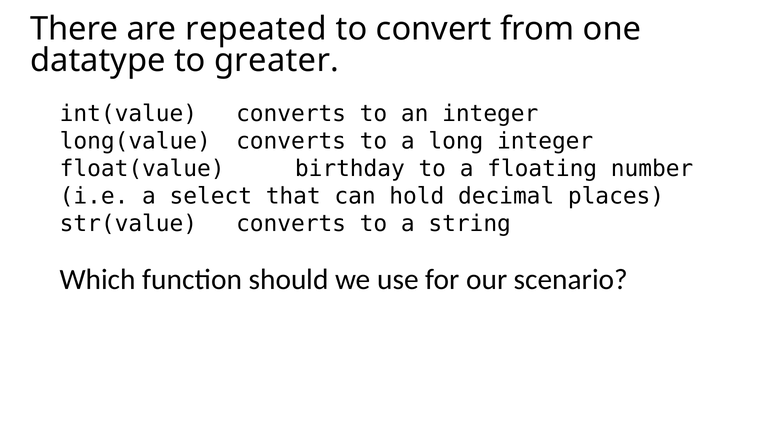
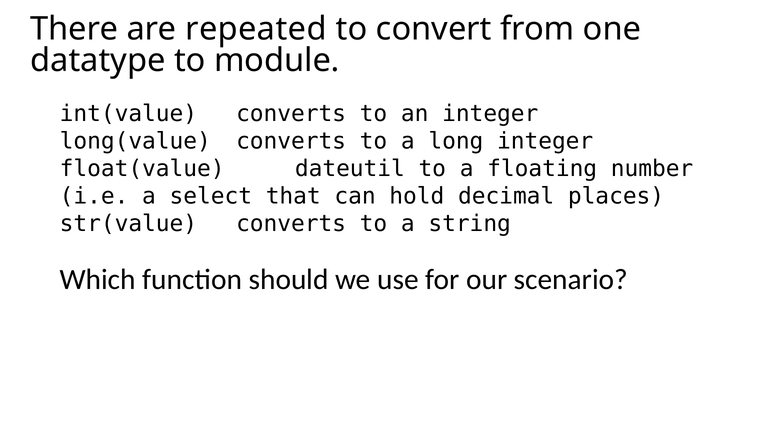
greater: greater -> module
birthday: birthday -> dateutil
